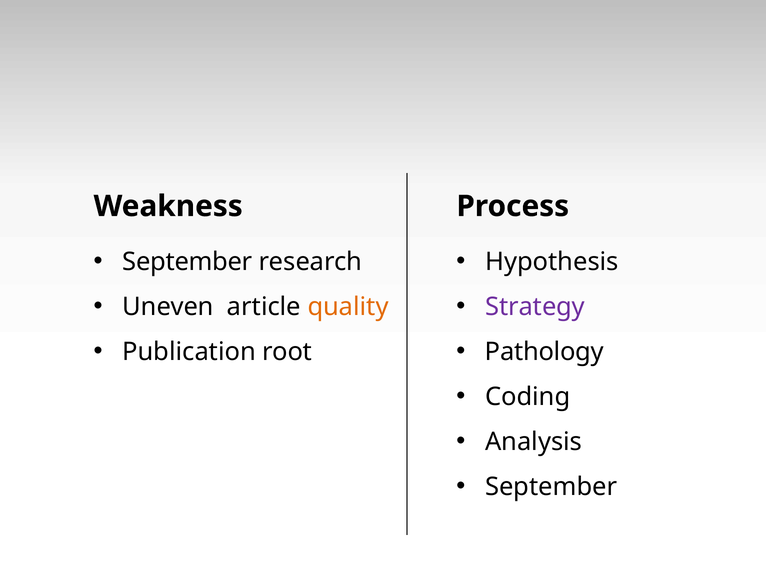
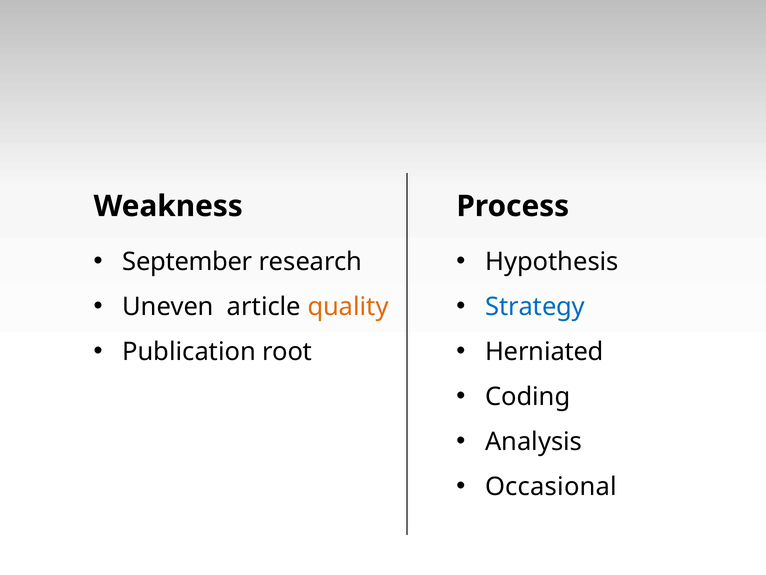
Strategy colour: purple -> blue
Pathology: Pathology -> Herniated
September at (551, 486): September -> Occasional
